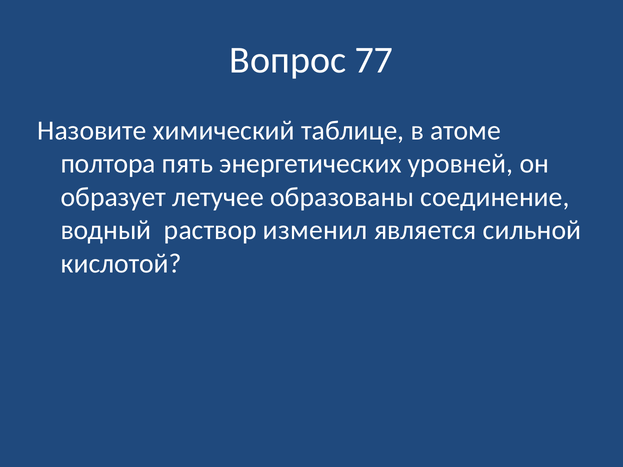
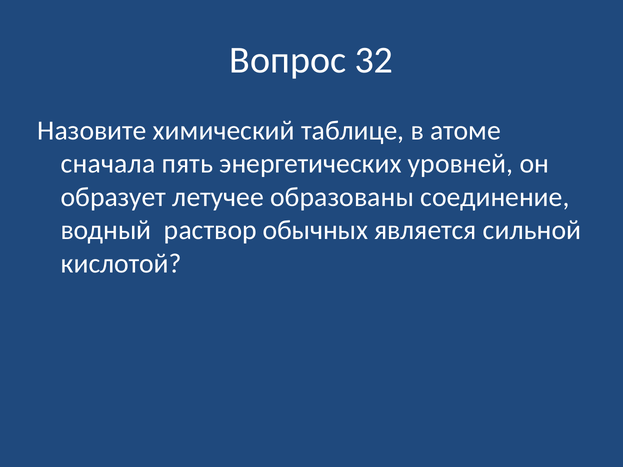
77: 77 -> 32
полтора: полтора -> сначала
изменил: изменил -> обычных
